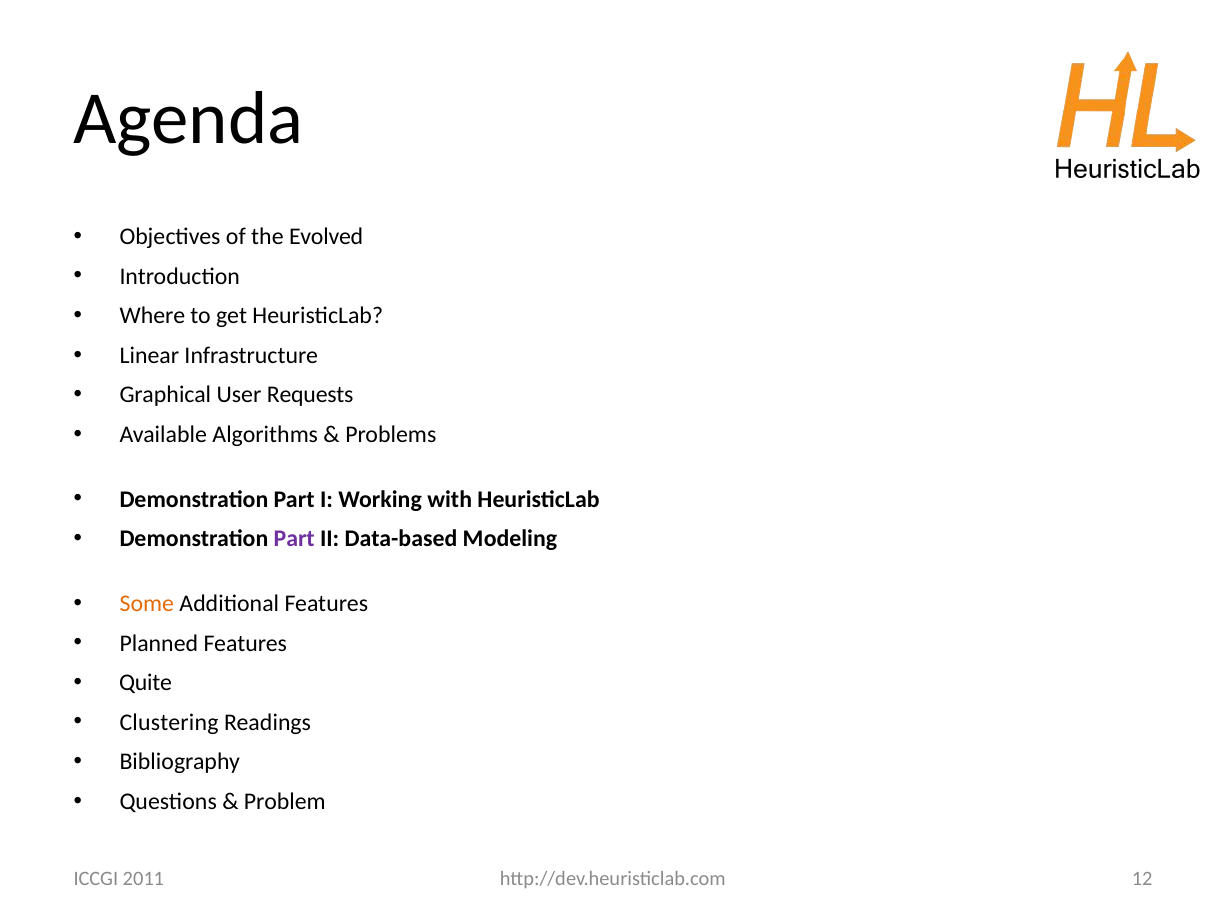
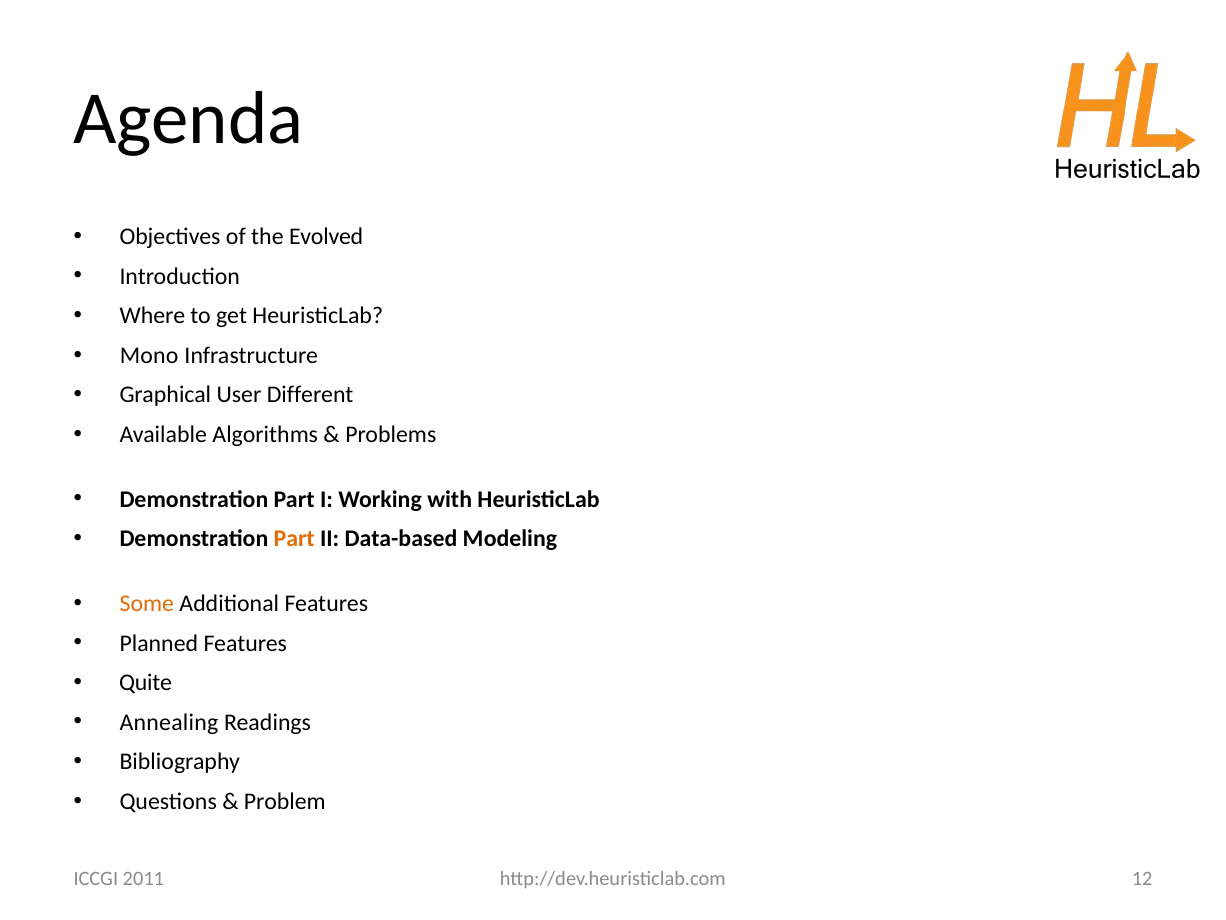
Linear: Linear -> Mono
Requests: Requests -> Different
Part at (294, 539) colour: purple -> orange
Clustering: Clustering -> Annealing
